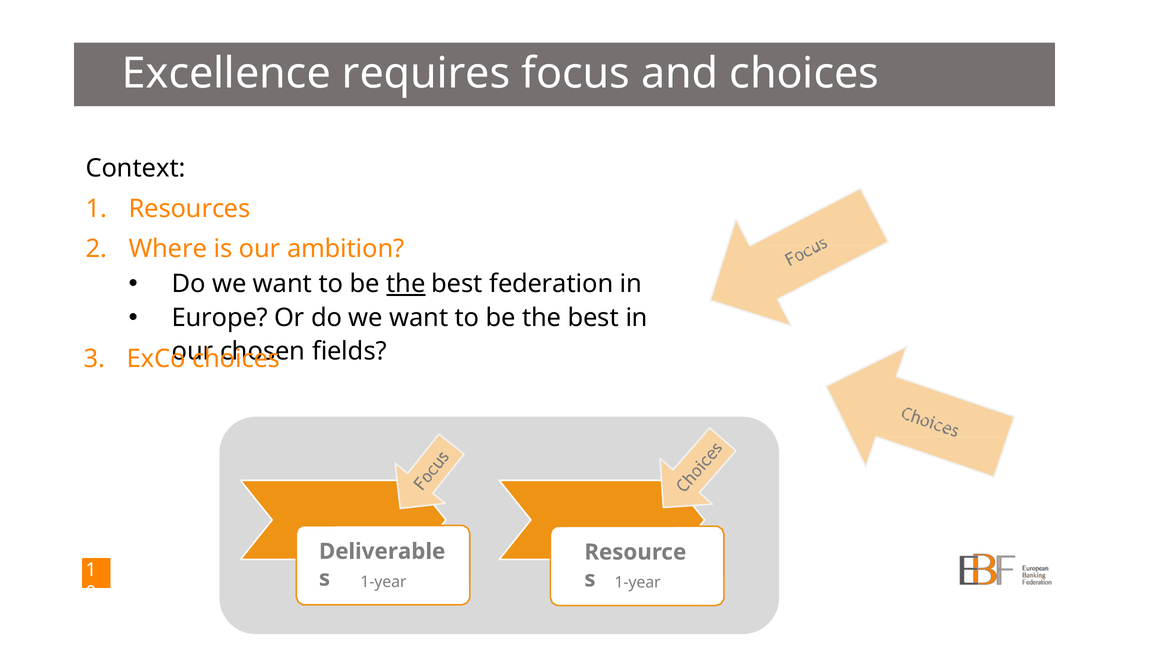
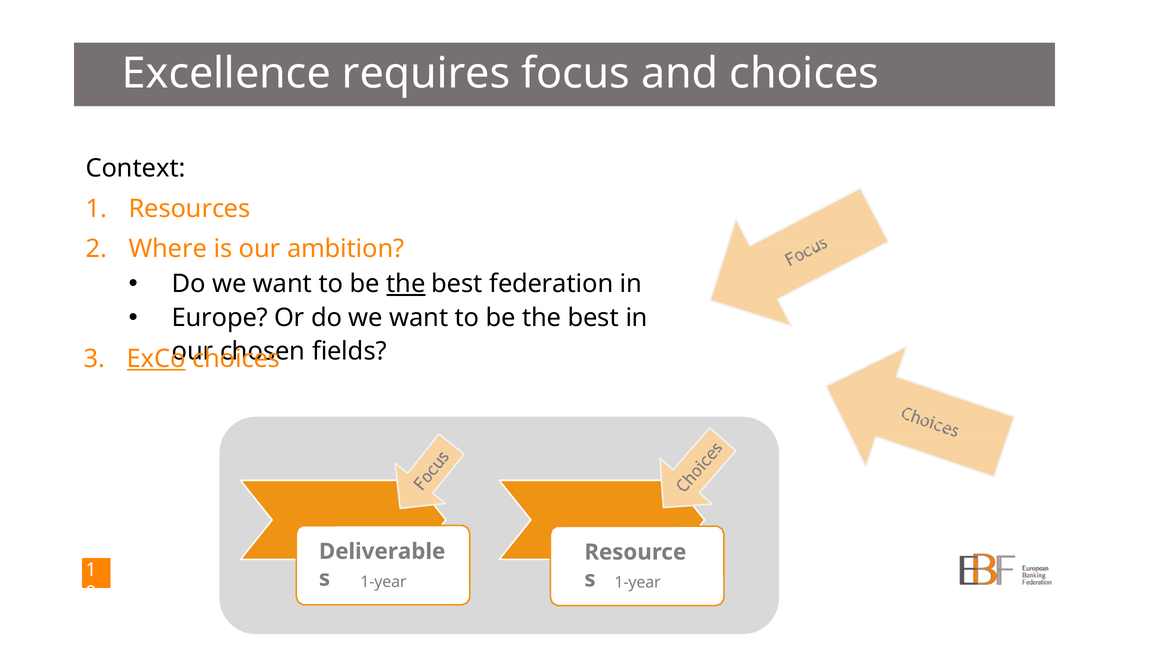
ExCo underline: none -> present
